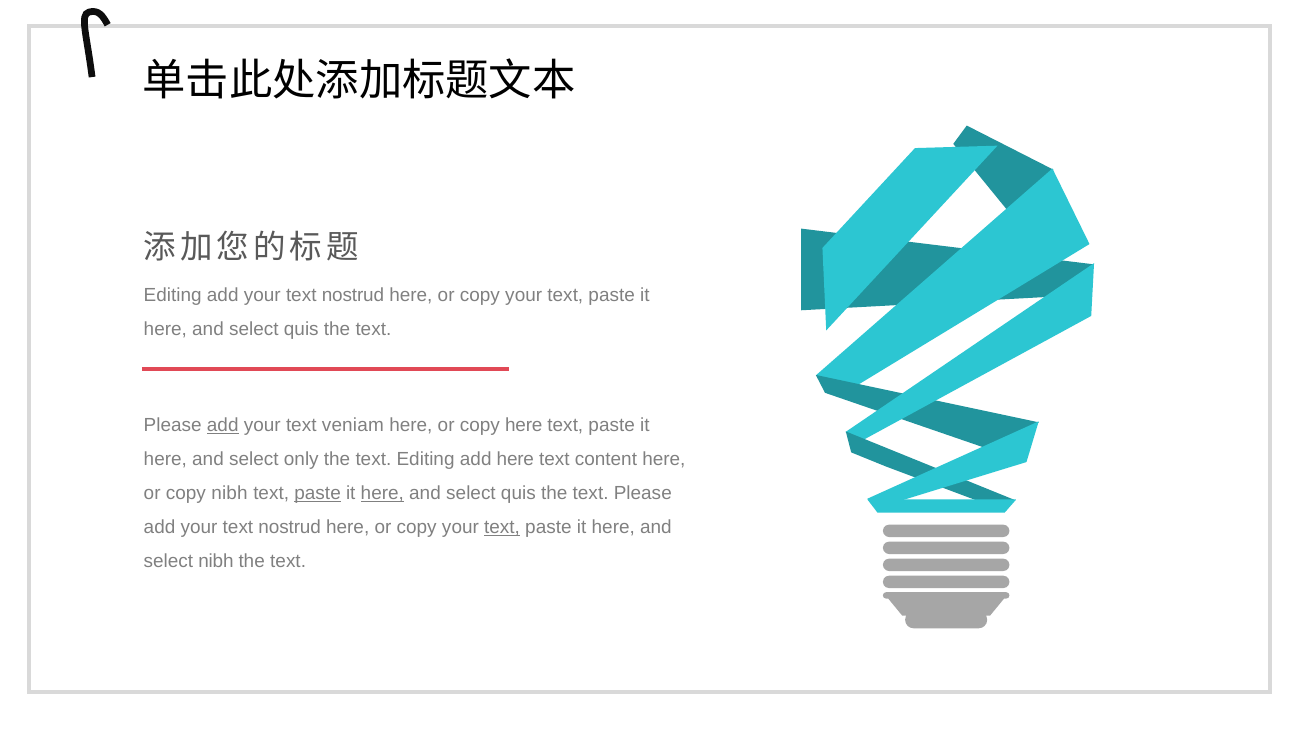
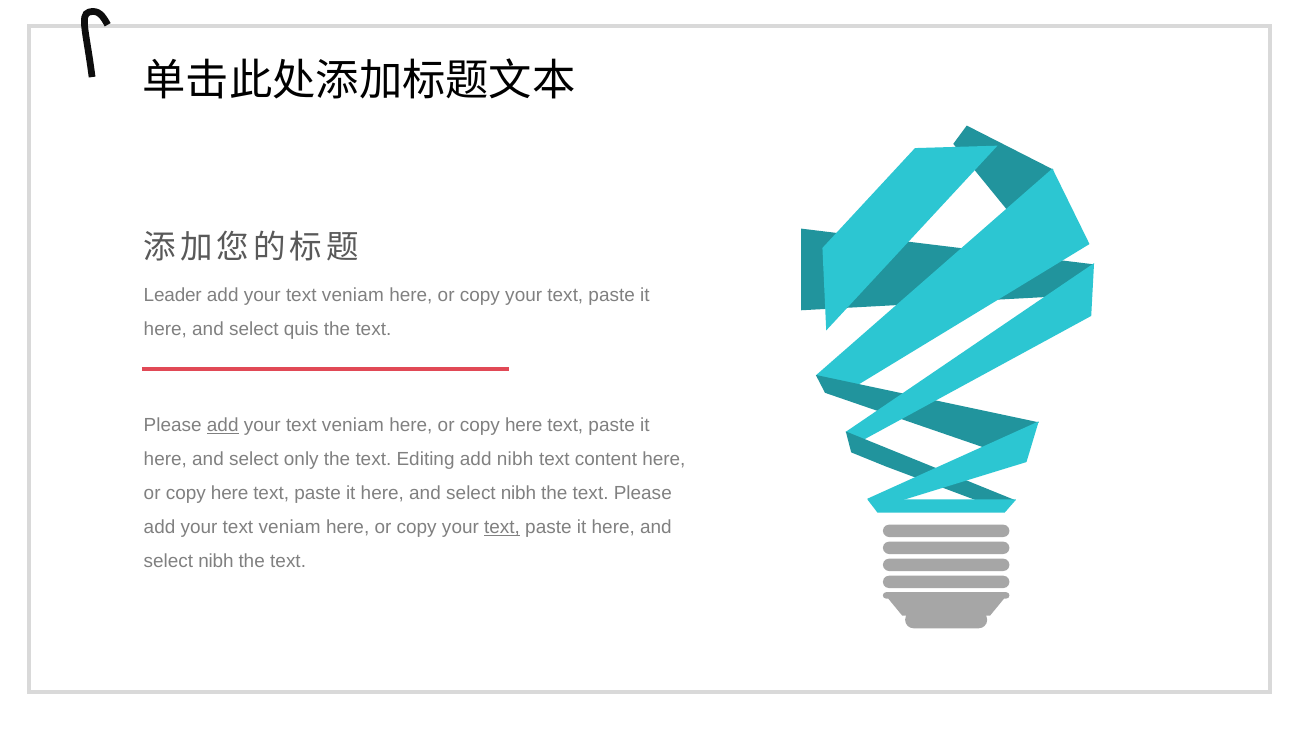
Editing at (173, 295): Editing -> Leader
nostrud at (353, 295): nostrud -> veniam
add here: here -> nibh
nibh at (229, 493): nibh -> here
paste at (318, 493) underline: present -> none
here at (382, 493) underline: present -> none
quis at (518, 493): quis -> nibh
nostrud at (290, 527): nostrud -> veniam
